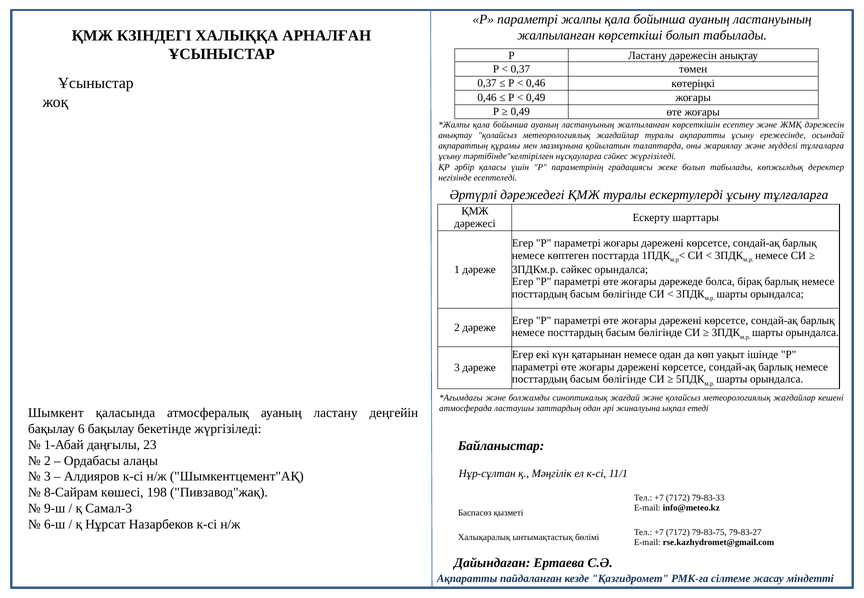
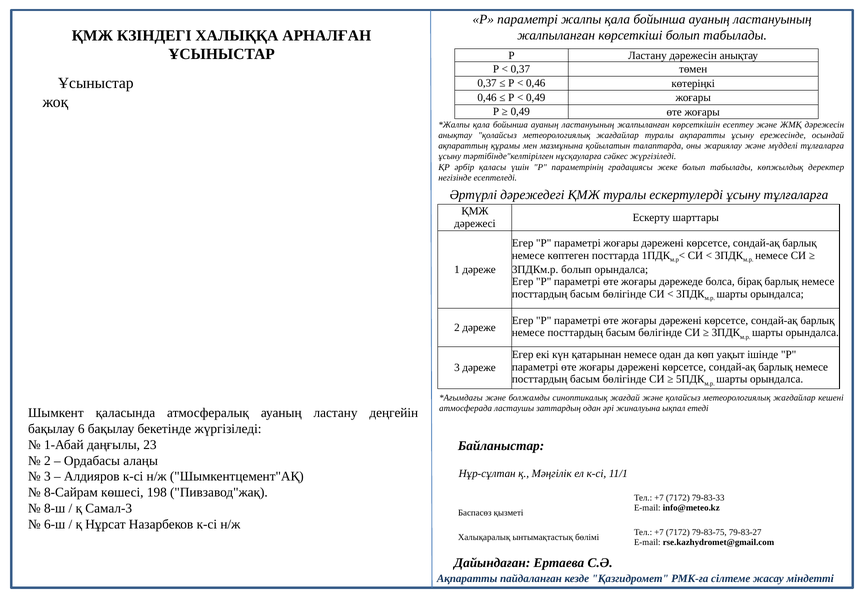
3ПДКм.р сәйкес: сәйкес -> болып
9-ш: 9-ш -> 8-ш
